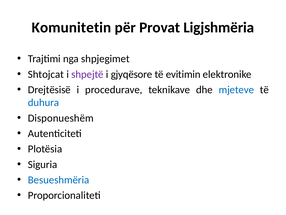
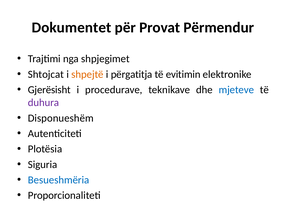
Komunitetin: Komunitetin -> Dokumentet
Ligjshmëria: Ligjshmëria -> Përmendur
shpejtë colour: purple -> orange
gjyqësore: gjyqësore -> përgatitja
Drejtësisë: Drejtësisë -> Gjerësisht
duhura colour: blue -> purple
